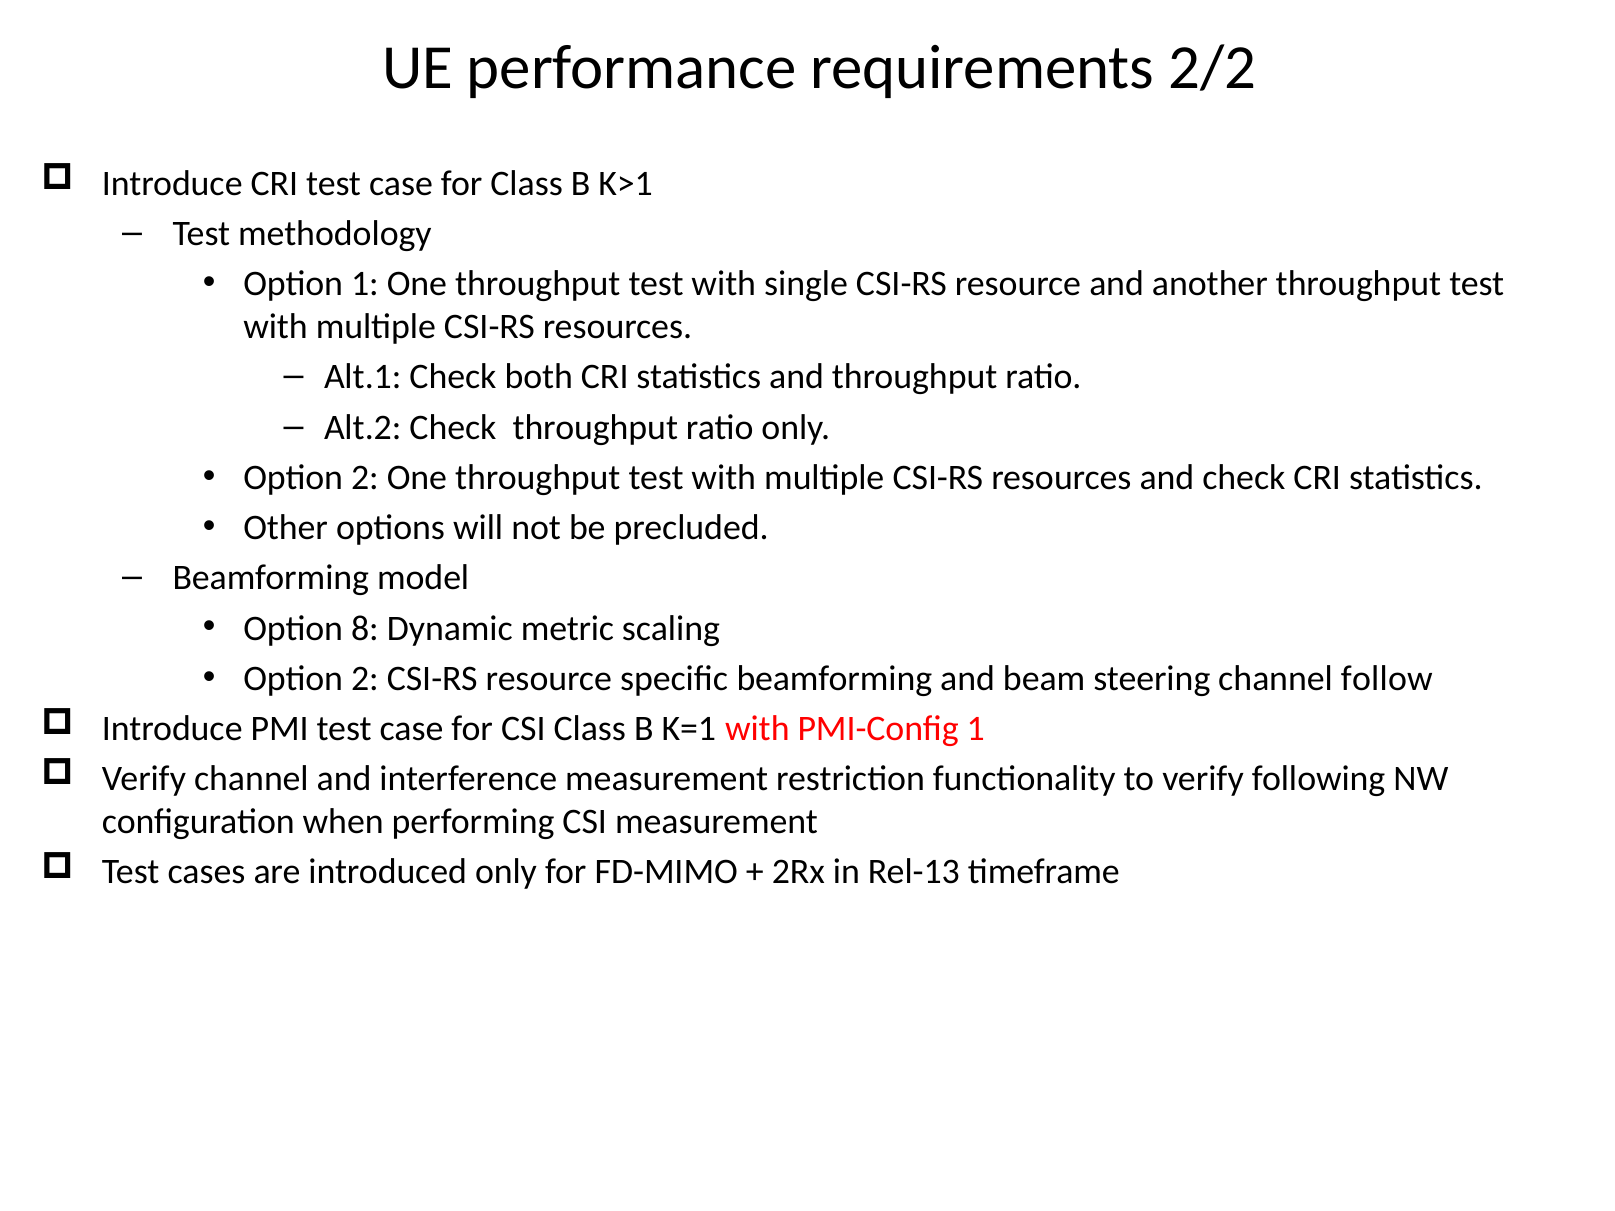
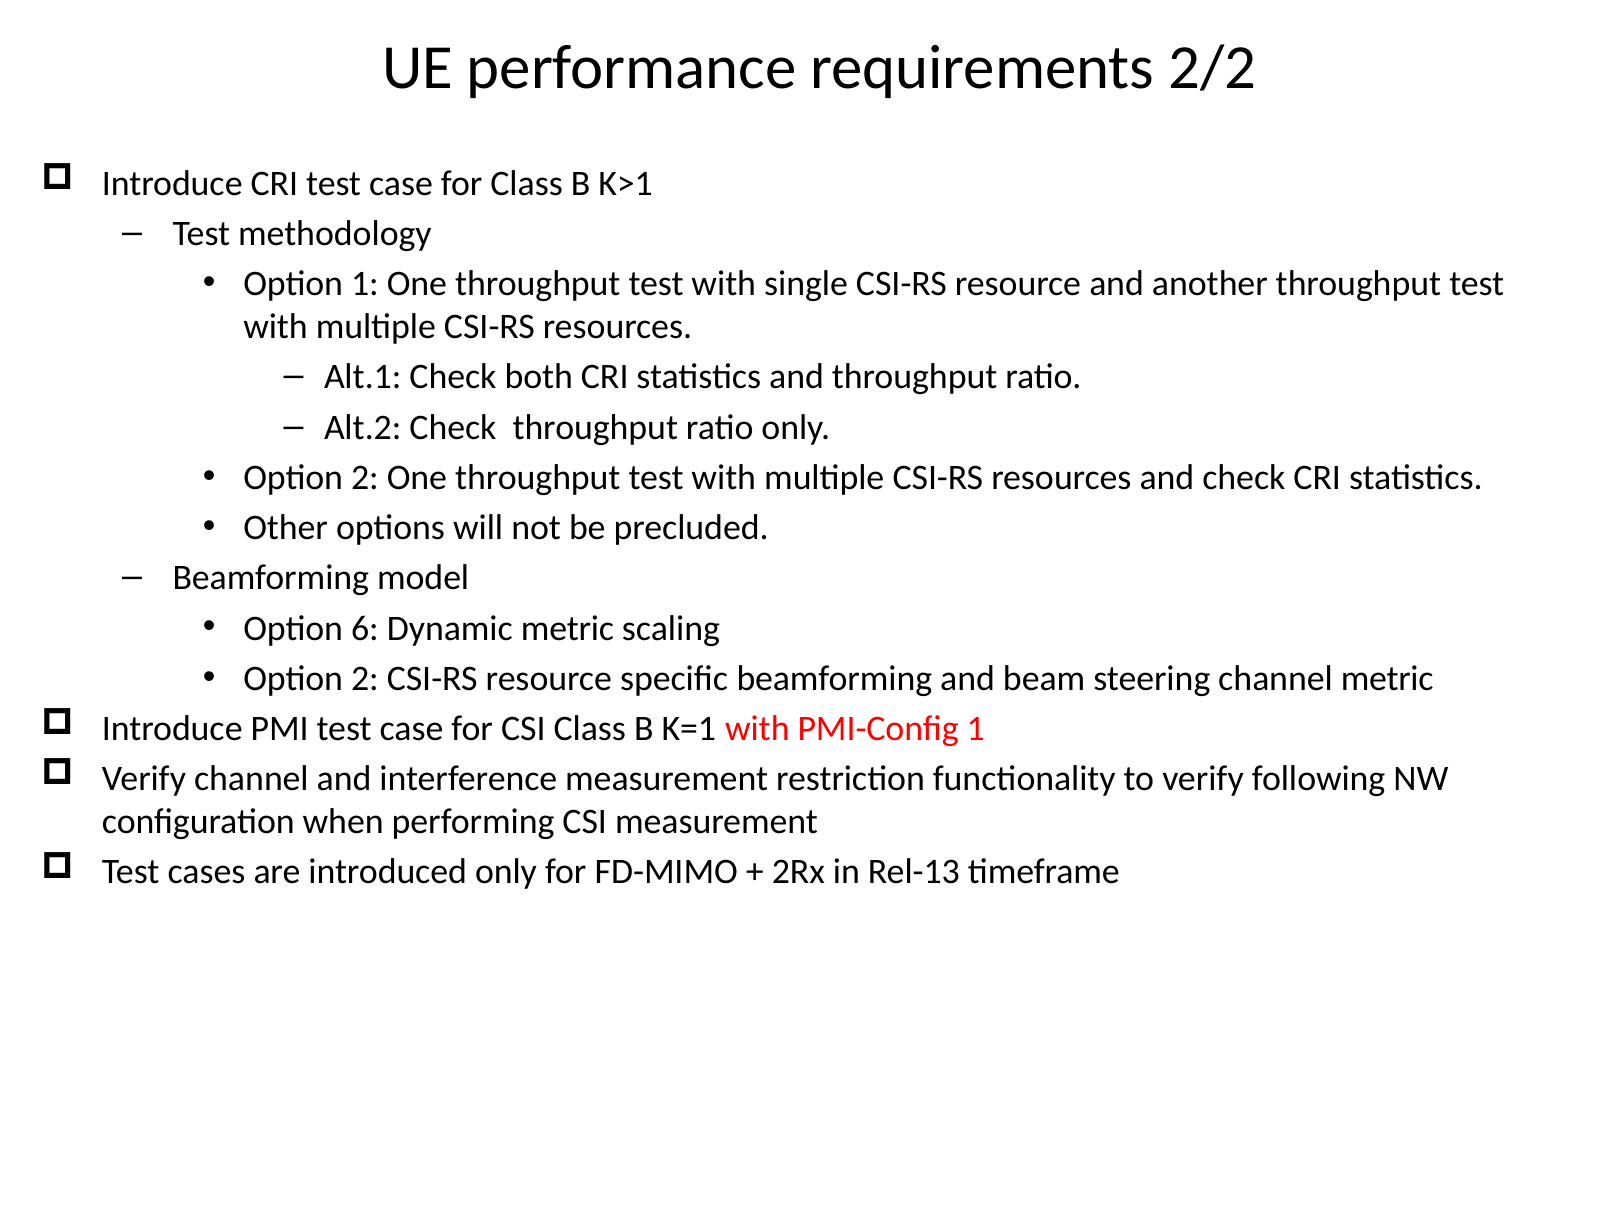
8: 8 -> 6
channel follow: follow -> metric
